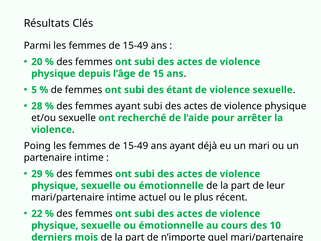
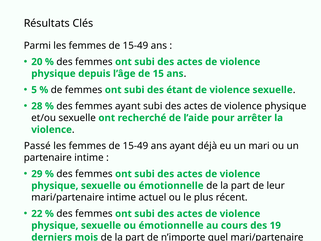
Poing: Poing -> Passé
10: 10 -> 19
